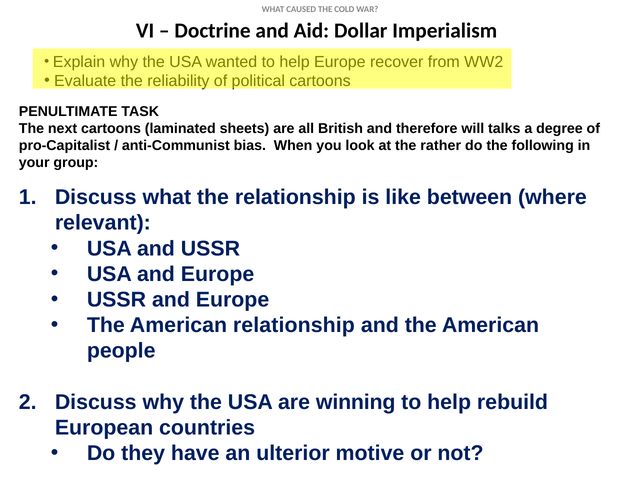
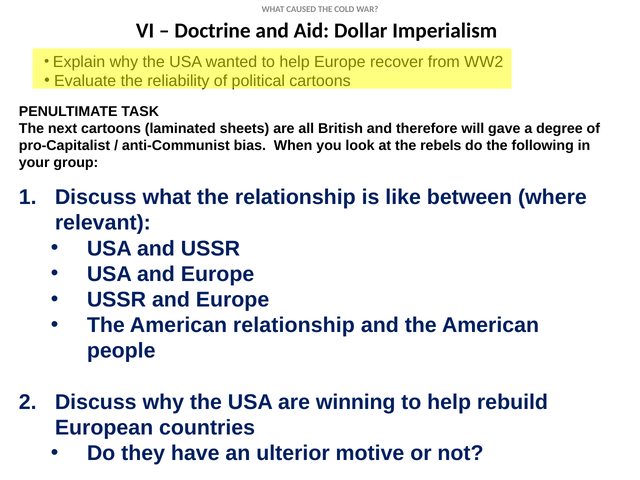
talks: talks -> gave
rather: rather -> rebels
